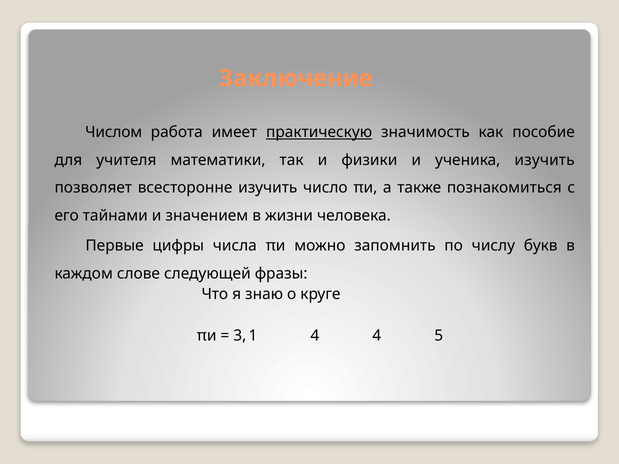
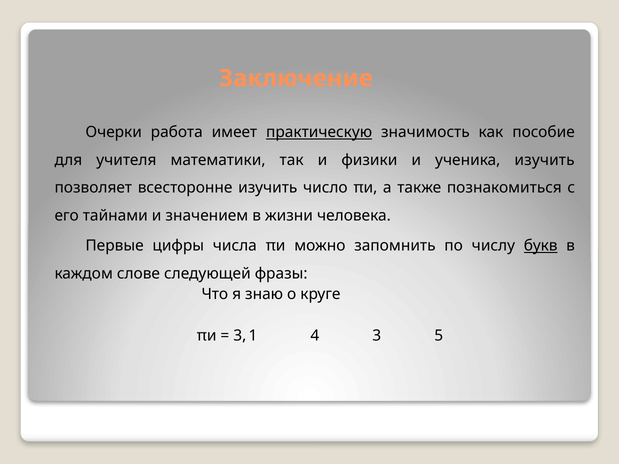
Числом: Числом -> Очерки
букв underline: none -> present
4 4: 4 -> 3
